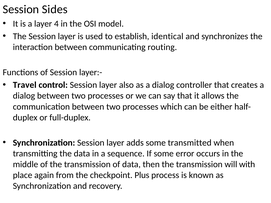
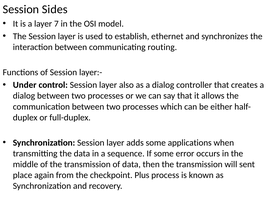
4: 4 -> 7
identical: identical -> ethernet
Travel: Travel -> Under
transmitted: transmitted -> applications
with: with -> sent
